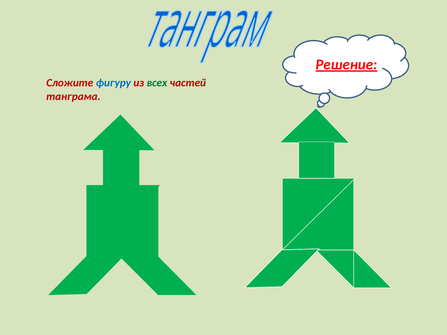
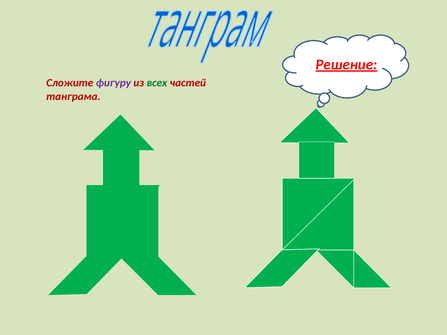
фигуру colour: blue -> purple
